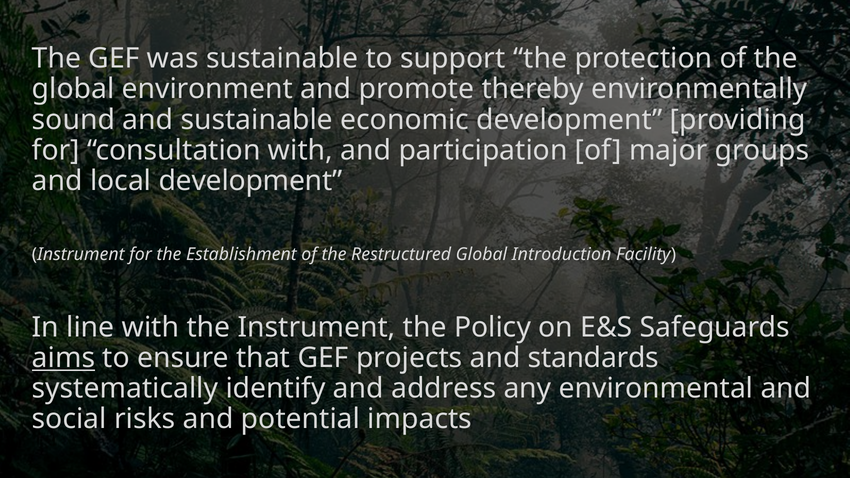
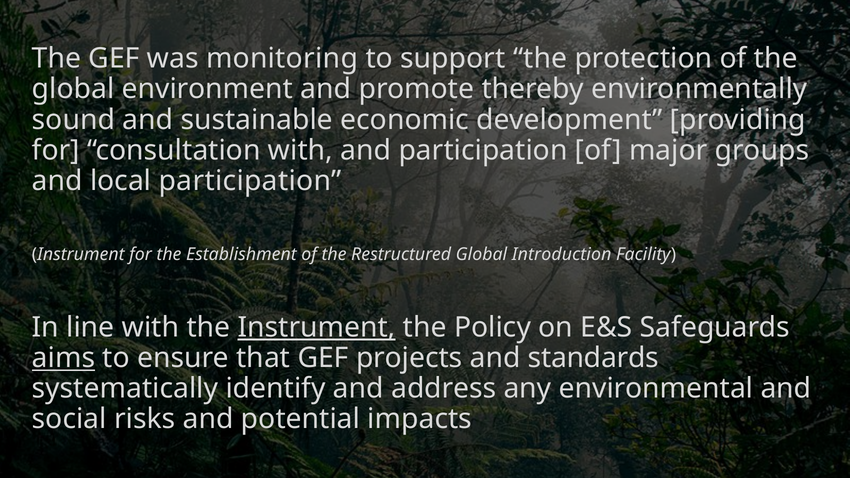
was sustainable: sustainable -> monitoring
local development: development -> participation
Instrument at (317, 327) underline: none -> present
